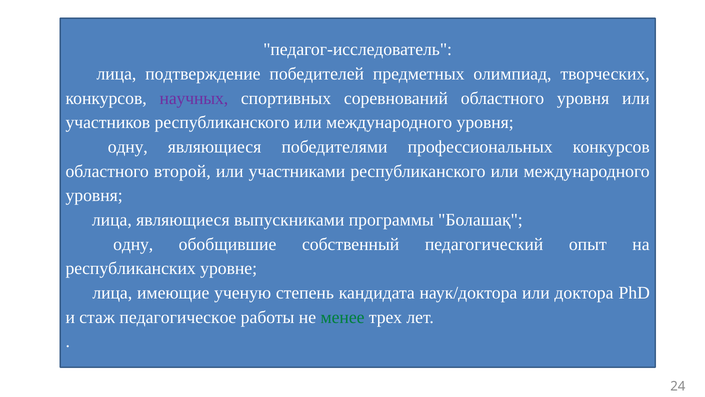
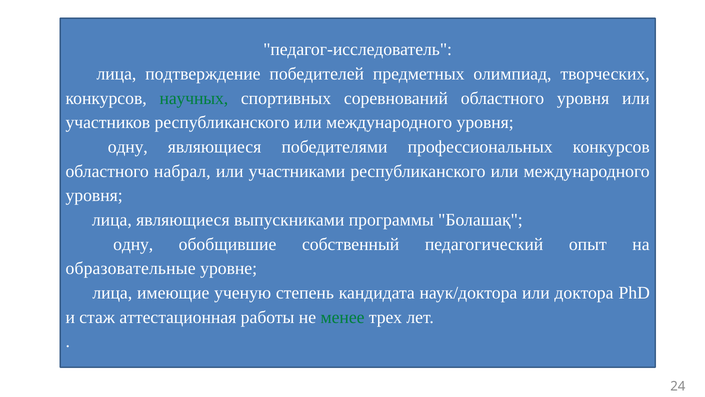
научных colour: purple -> green
второй: второй -> набрал
республиканских: республиканских -> образовательные
педагогическое: педагогическое -> аттестационная
